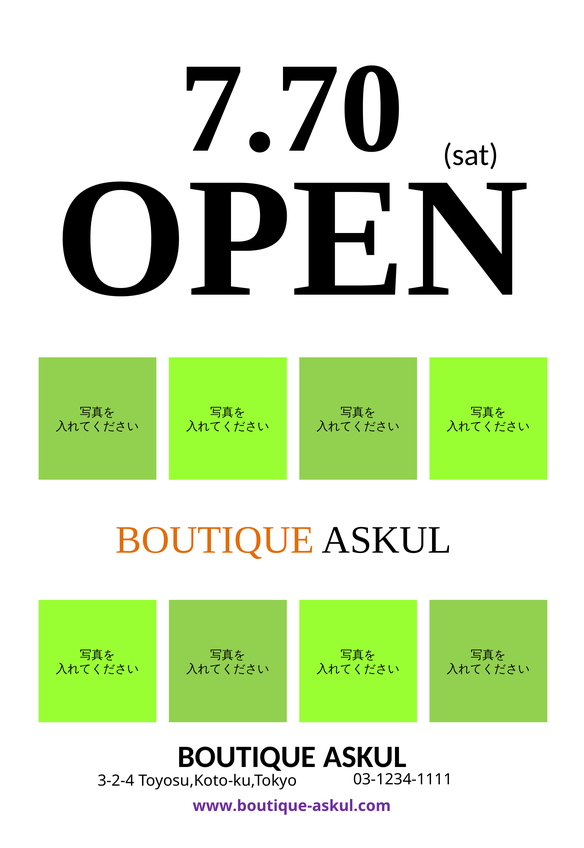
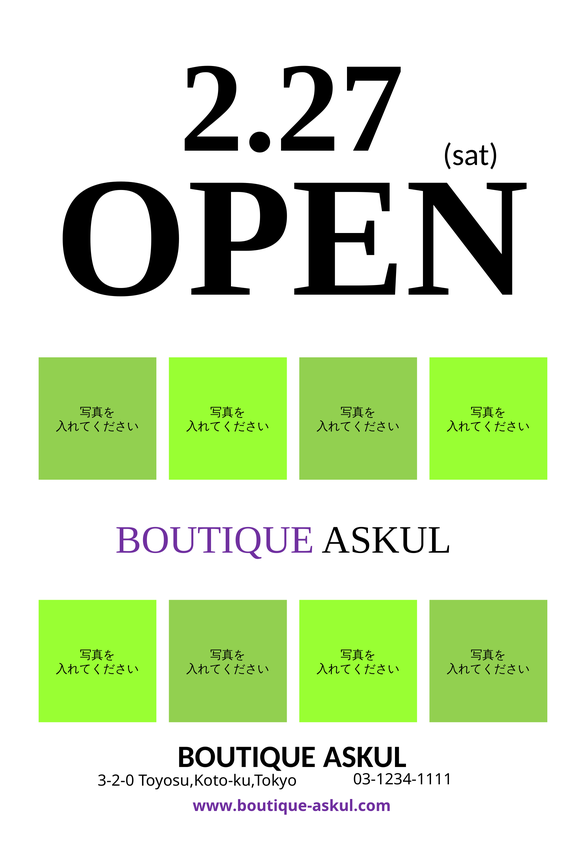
7.70: 7.70 -> 2.27
BOUTIQUE at (215, 540) colour: orange -> purple
3-2-4: 3-2-4 -> 3-2-0
